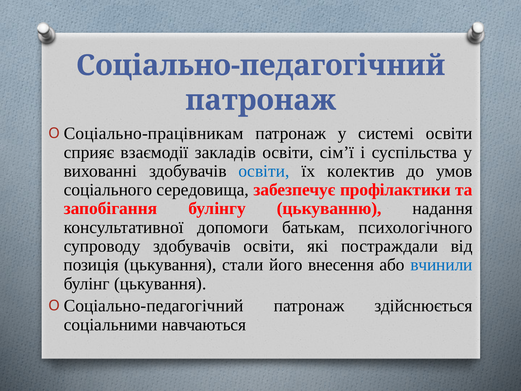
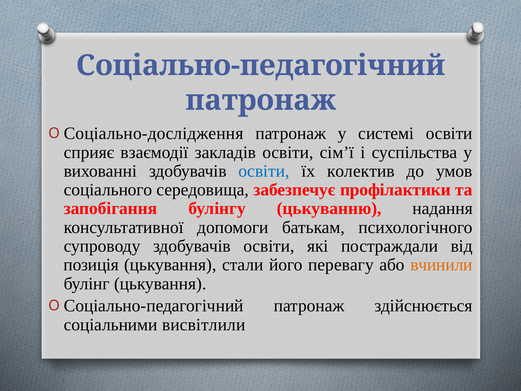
Соціально-працівникам: Соціально-працівникам -> Соціально-дослідження
внесення: внесення -> перевагу
вчинили colour: blue -> orange
навчаються: навчаються -> висвітлили
